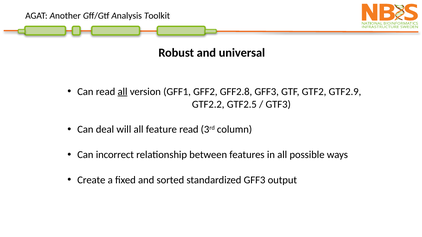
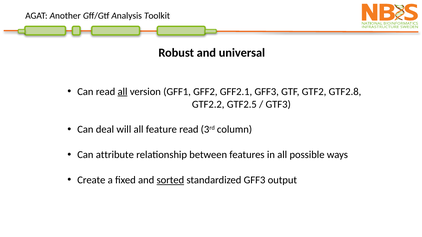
GFF2.8: GFF2.8 -> GFF2.1
GTF2.9: GTF2.9 -> GTF2.8
incorrect: incorrect -> attribute
sorted underline: none -> present
